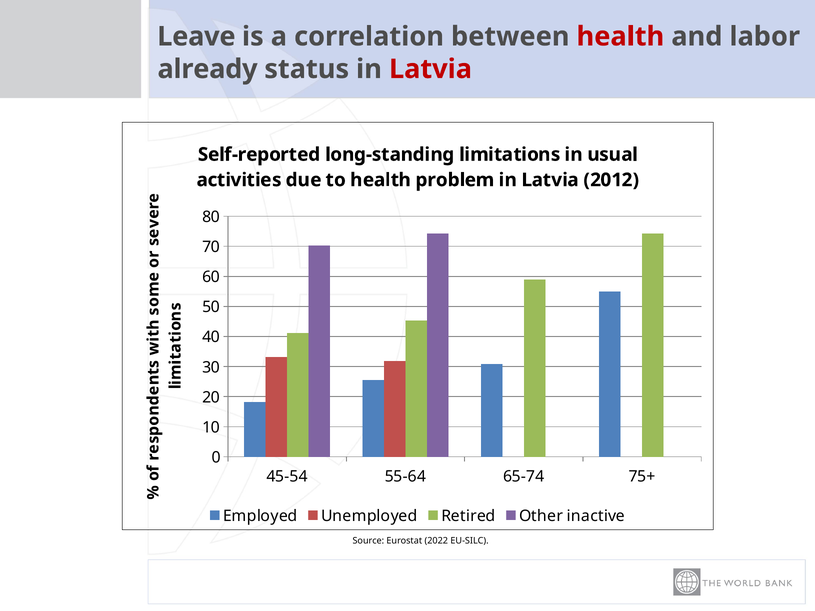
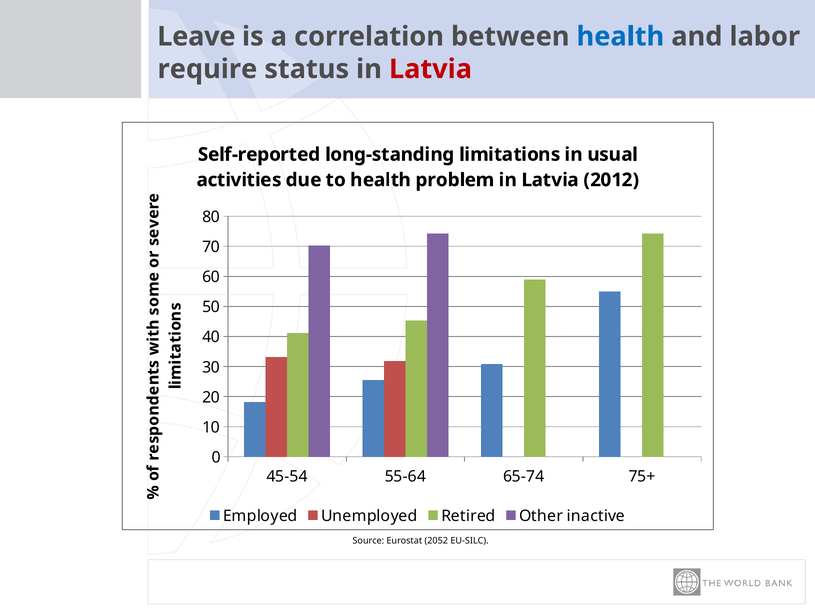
health at (620, 37) colour: red -> blue
already: already -> require
2022: 2022 -> 2052
